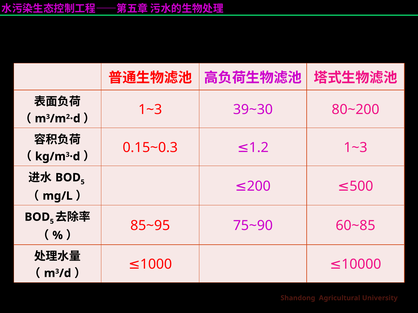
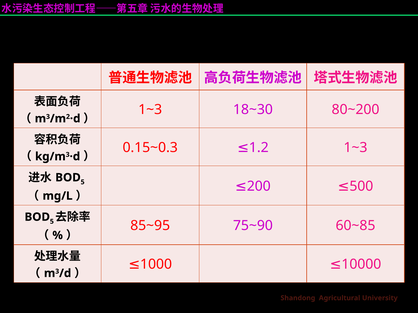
39~30: 39~30 -> 18~30
